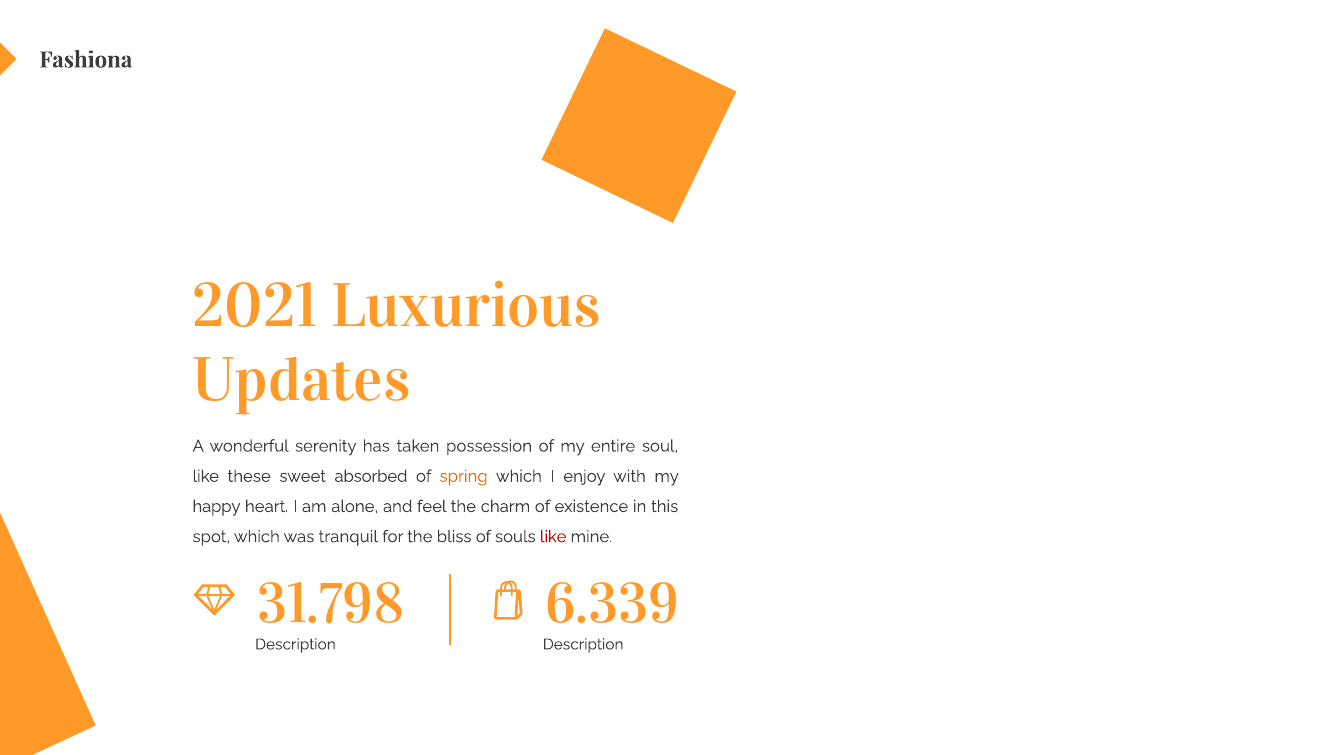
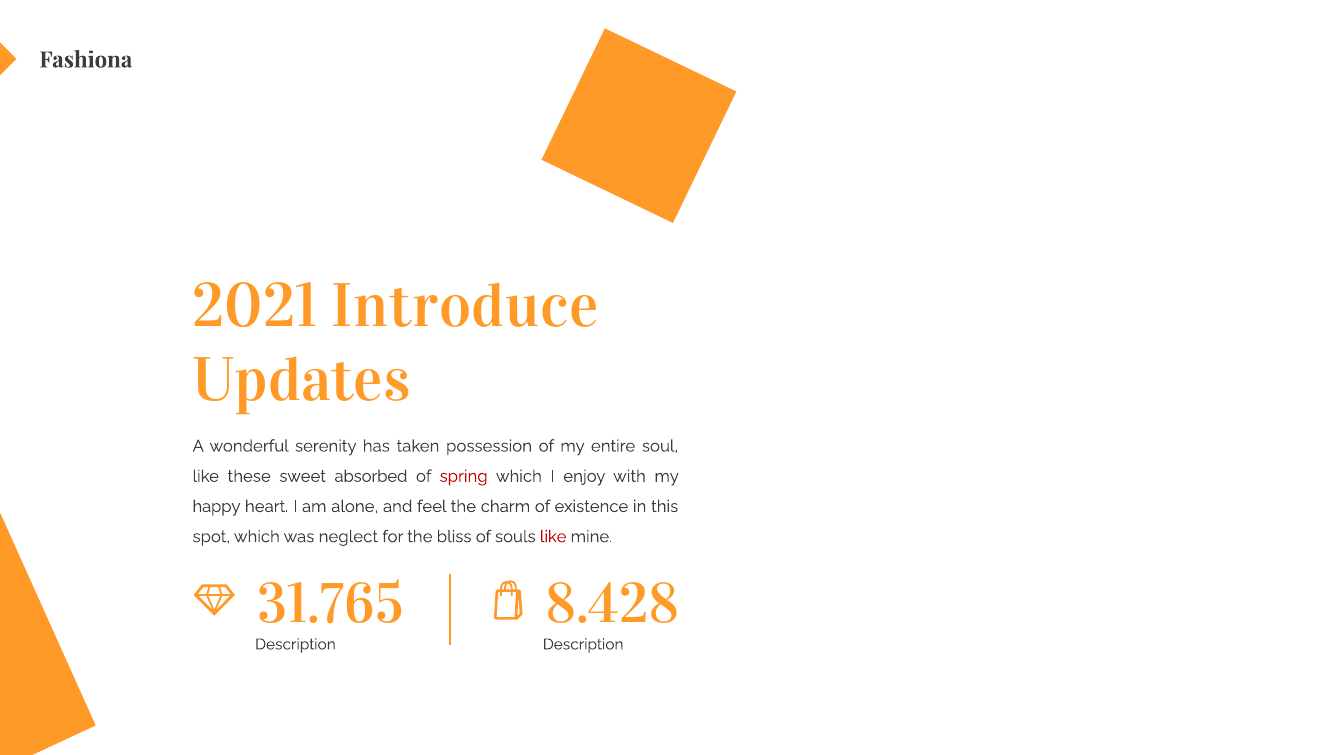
Luxurious: Luxurious -> Introduce
spring colour: orange -> red
tranquil: tranquil -> neglect
31.798: 31.798 -> 31.765
6.339: 6.339 -> 8.428
